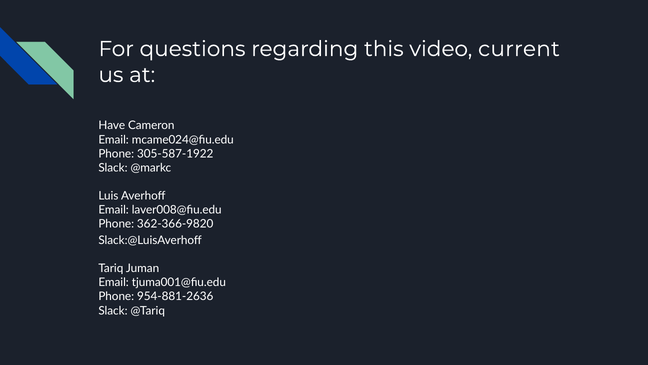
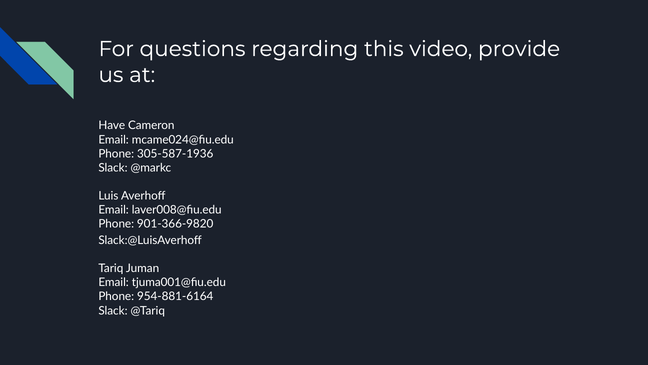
current: current -> provide
305-587-1922: 305-587-1922 -> 305-587-1936
362-366-9820: 362-366-9820 -> 901-366-9820
954-881-2636: 954-881-2636 -> 954-881-6164
